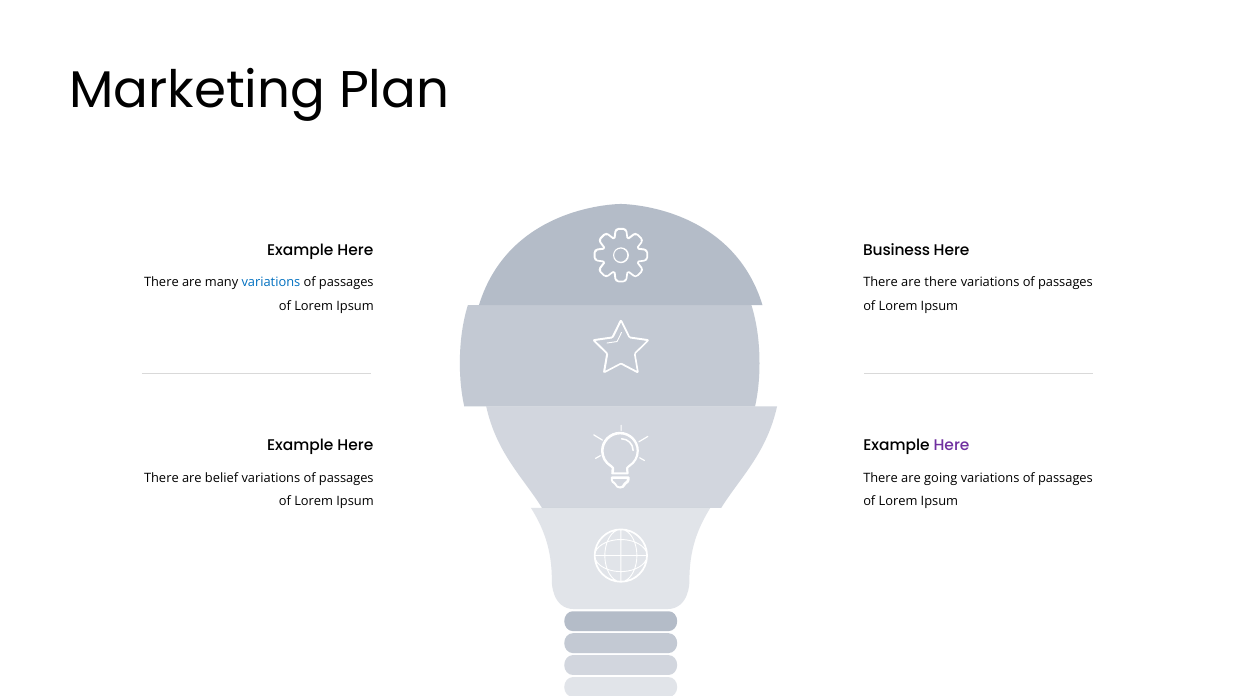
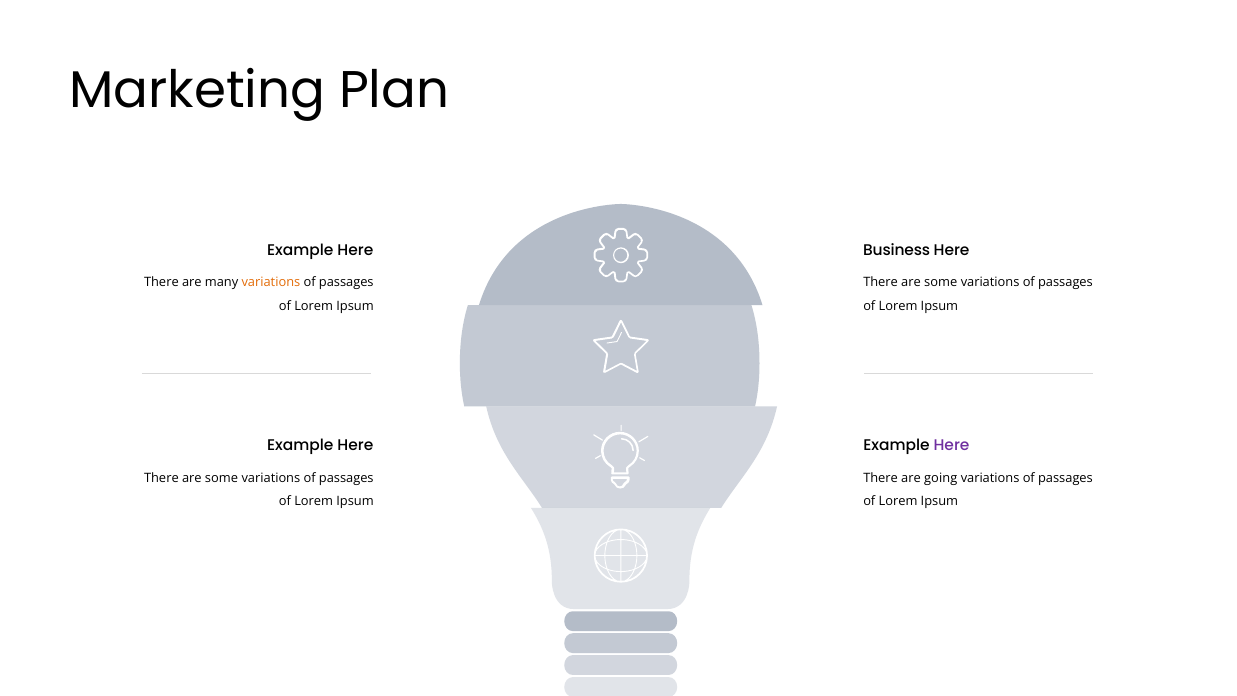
variations at (271, 283) colour: blue -> orange
there at (941, 283): there -> some
belief at (222, 478): belief -> some
